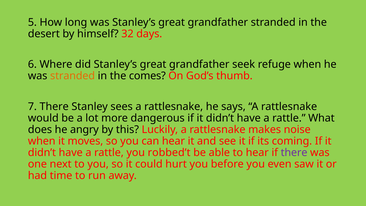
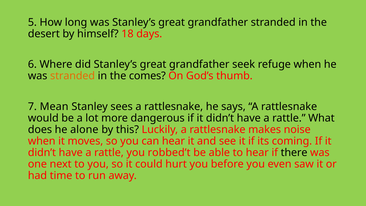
32: 32 -> 18
7 There: There -> Mean
angry: angry -> alone
there at (294, 153) colour: purple -> black
